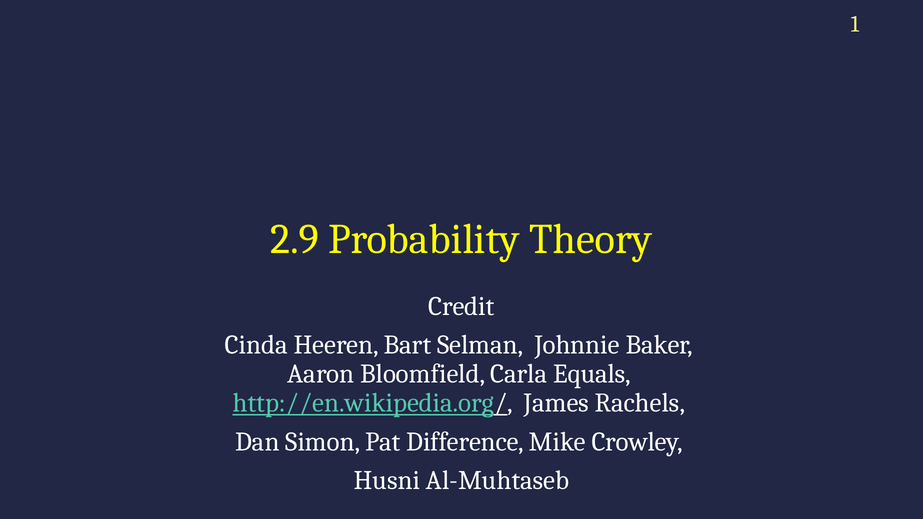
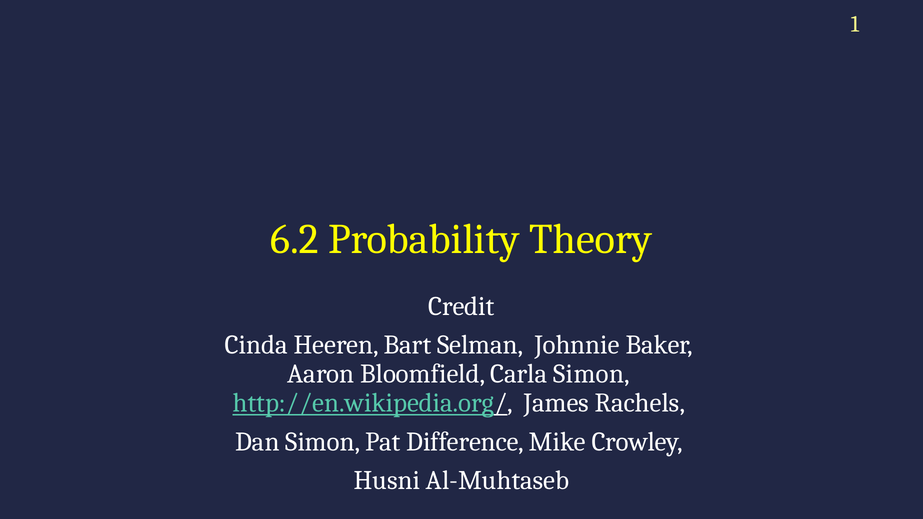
2.9: 2.9 -> 6.2
Carla Equals: Equals -> Simon
